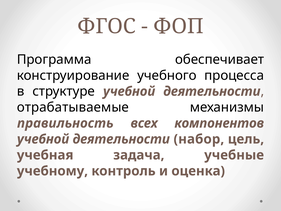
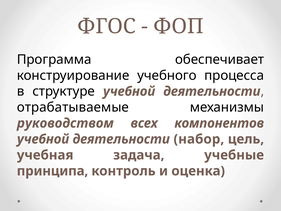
правильность: правильность -> руководством
учебному: учебному -> принципа
